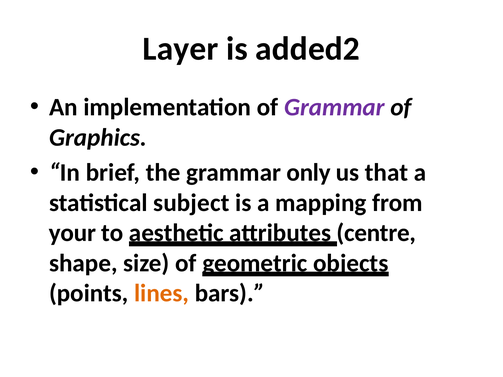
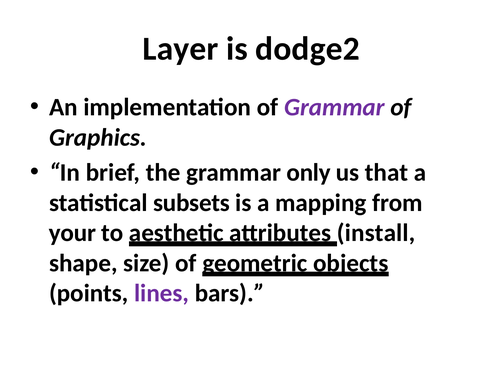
added2: added2 -> dodge2
subject: subject -> subsets
centre: centre -> install
lines colour: orange -> purple
